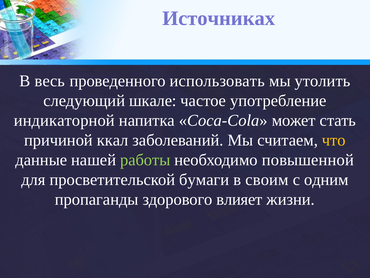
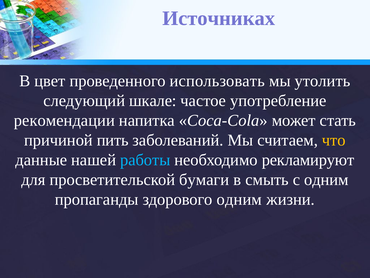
весь: весь -> цвет
индикаторной: индикаторной -> рекомендации
ккал: ккал -> пить
работы colour: light green -> light blue
повышенной: повышенной -> рекламируют
своим: своим -> смыть
здорового влияет: влияет -> одним
